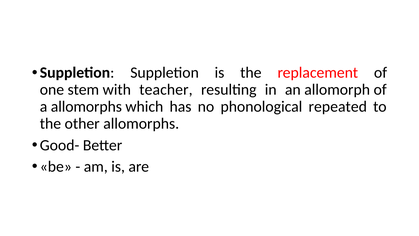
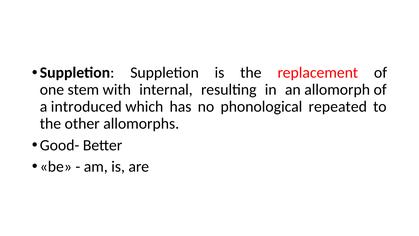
teacher: teacher -> internal
a allomorphs: allomorphs -> introduced
